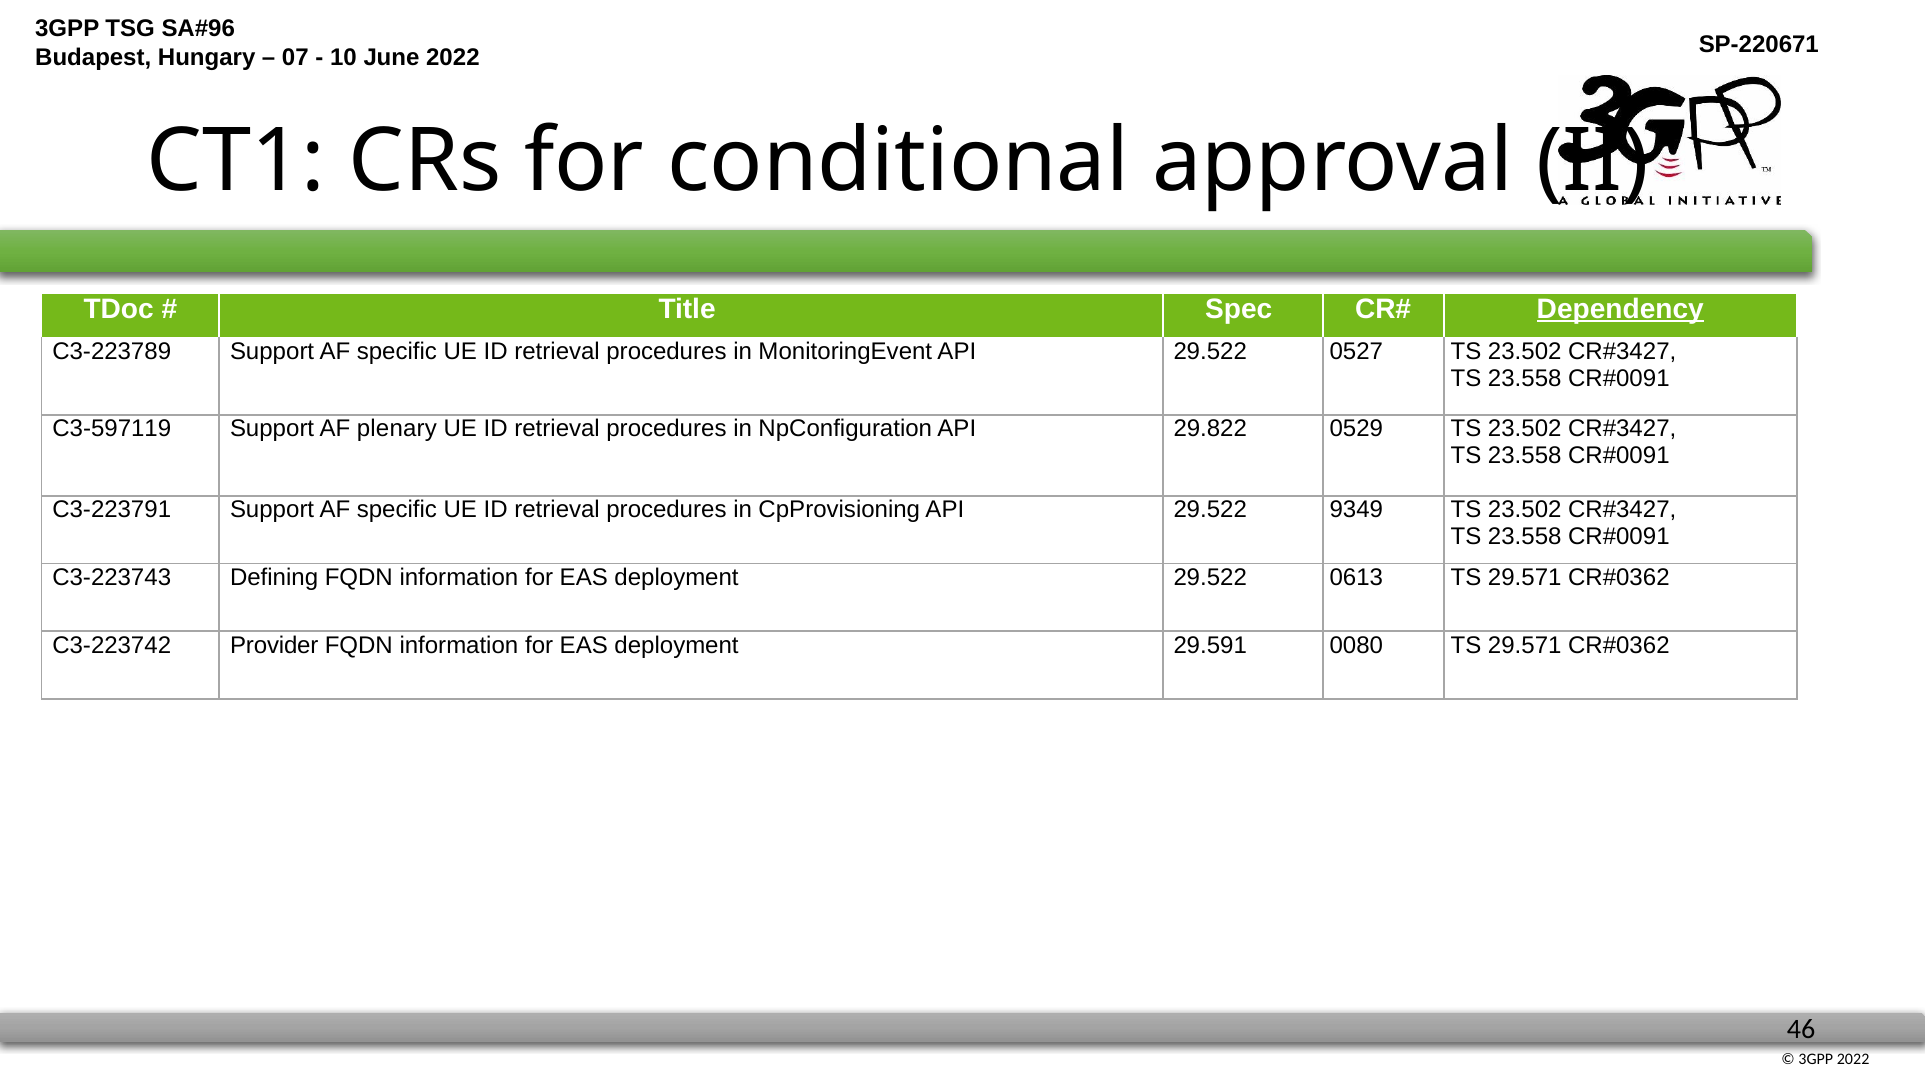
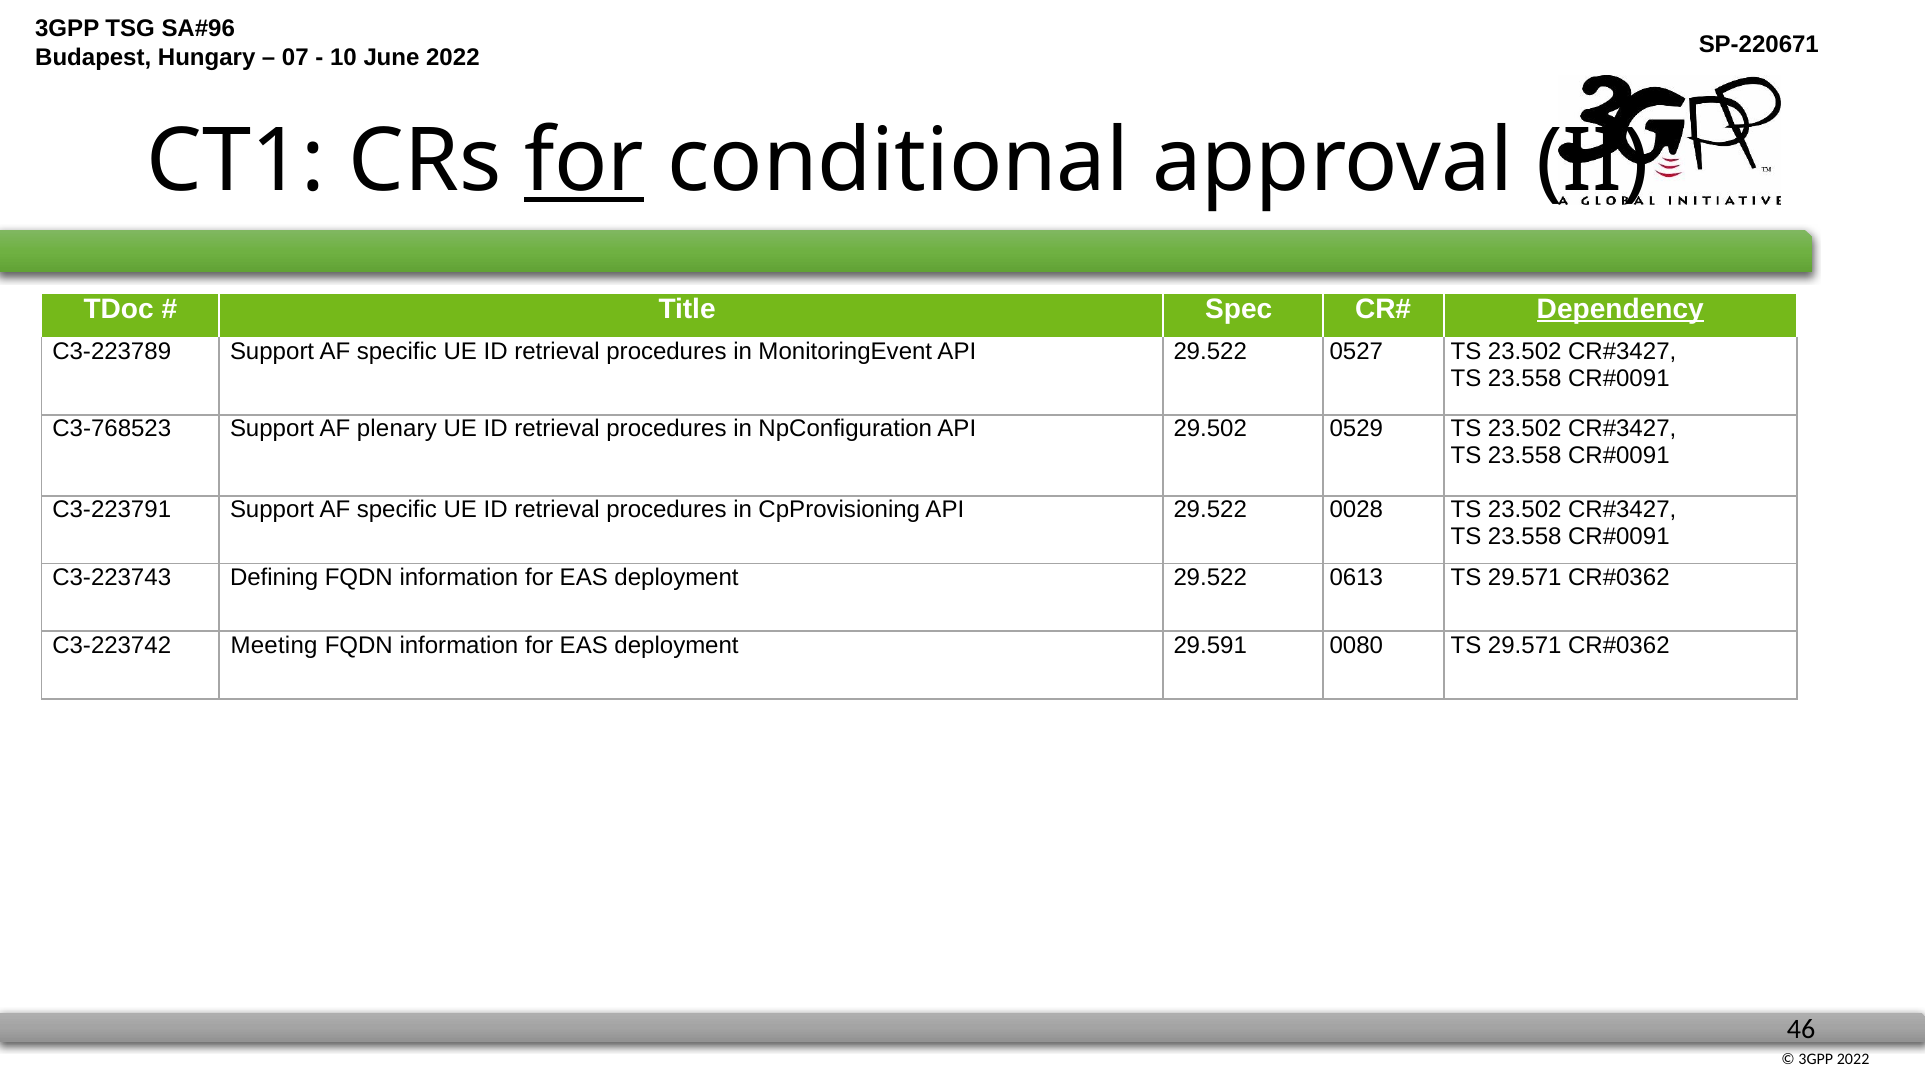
for at (584, 162) underline: none -> present
C3-597119: C3-597119 -> C3-768523
29.822: 29.822 -> 29.502
9349: 9349 -> 0028
Provider: Provider -> Meeting
